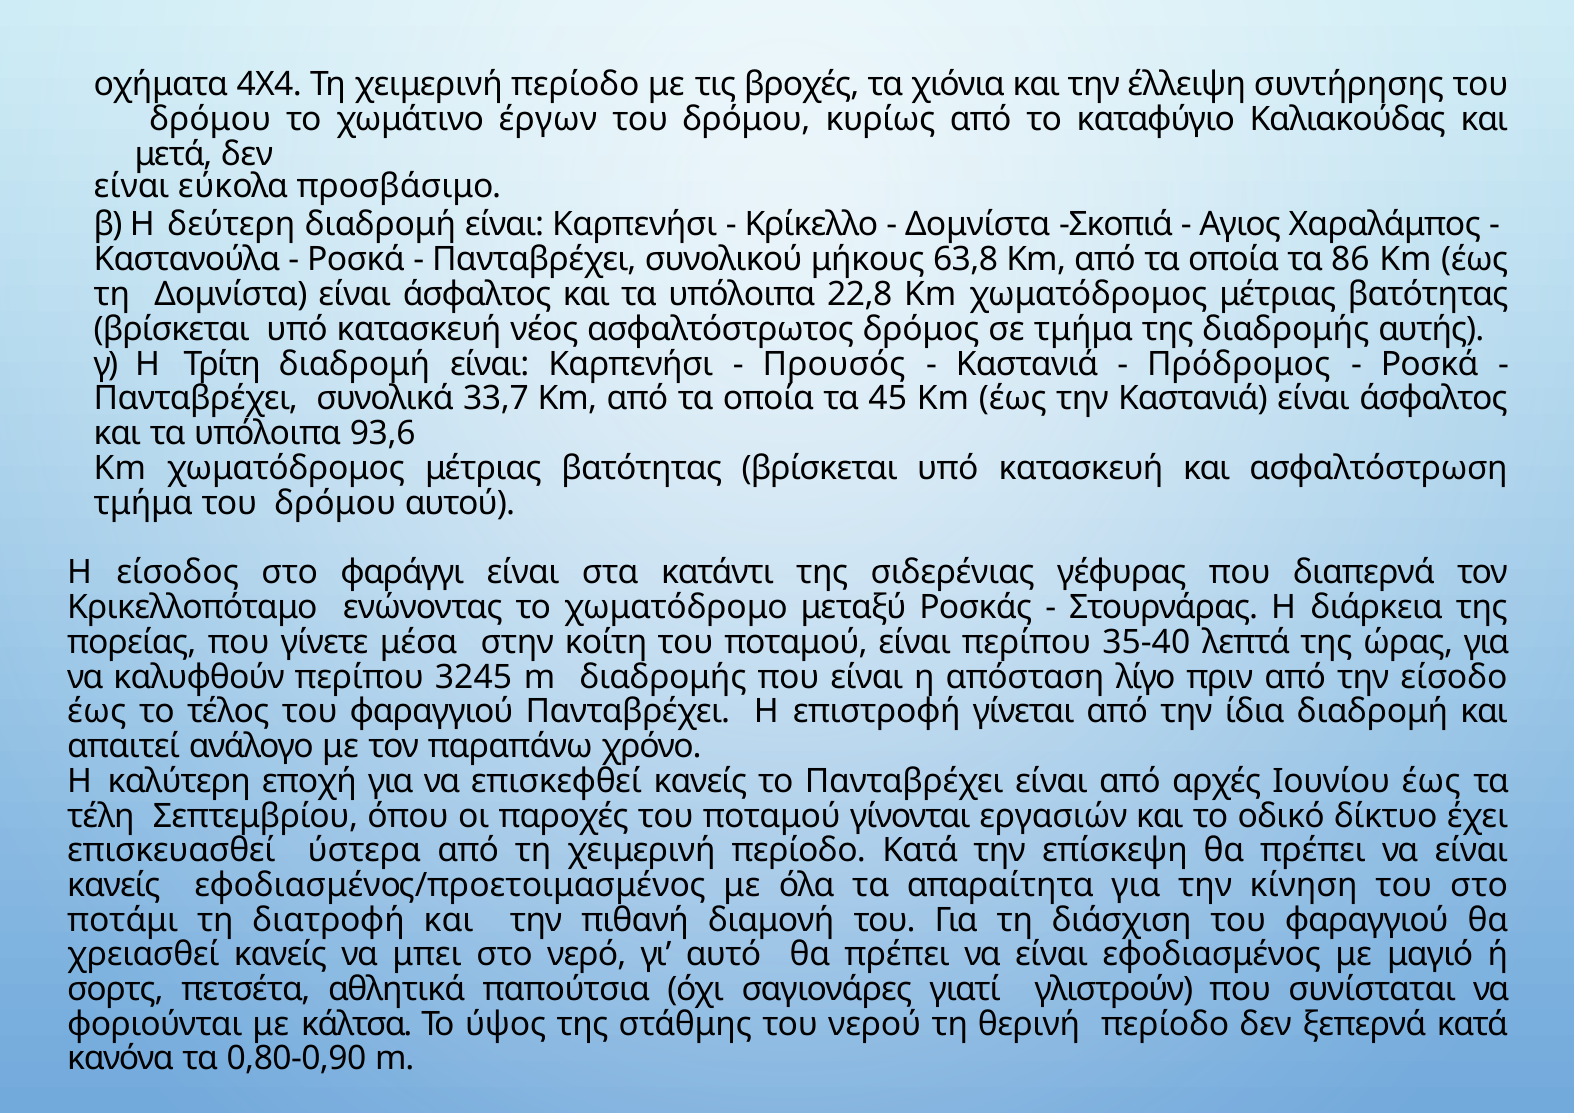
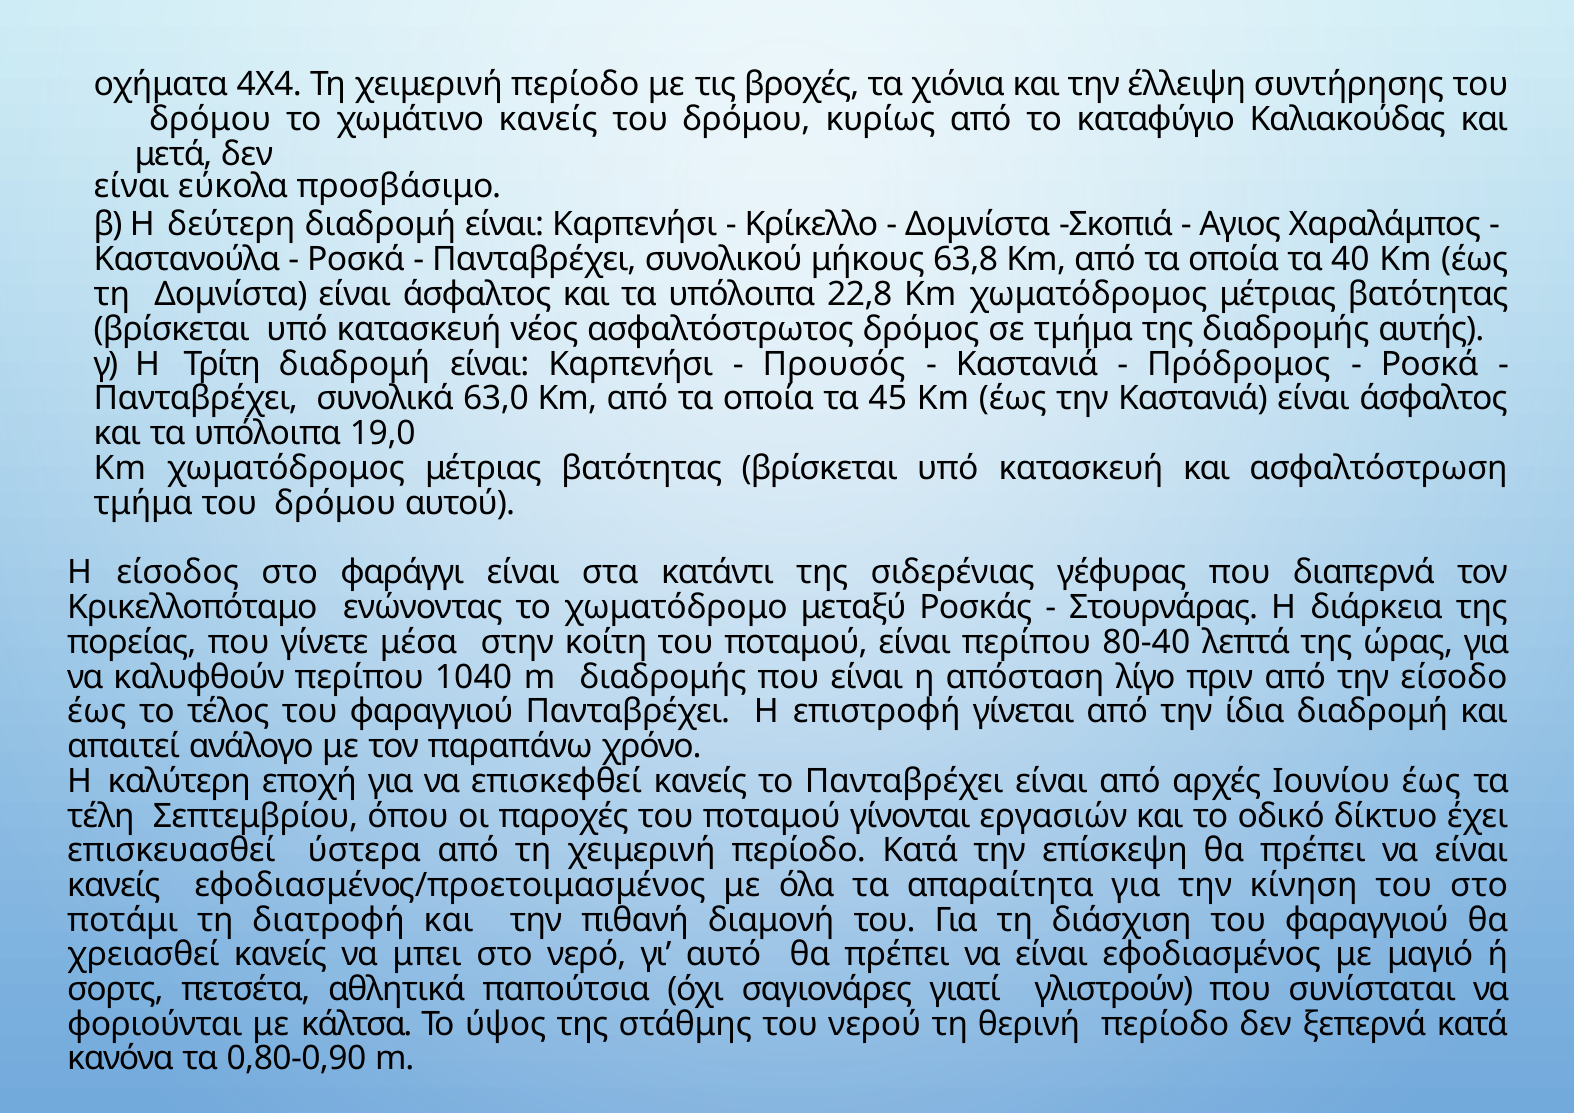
χωμάτινο έργων: έργων -> κανείς
86: 86 -> 40
33,7: 33,7 -> 63,0
93,6: 93,6 -> 19,0
35-40: 35-40 -> 80-40
3245: 3245 -> 1040
